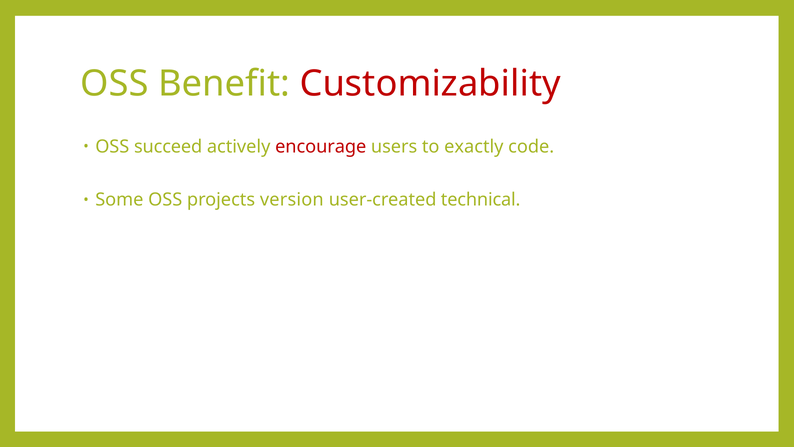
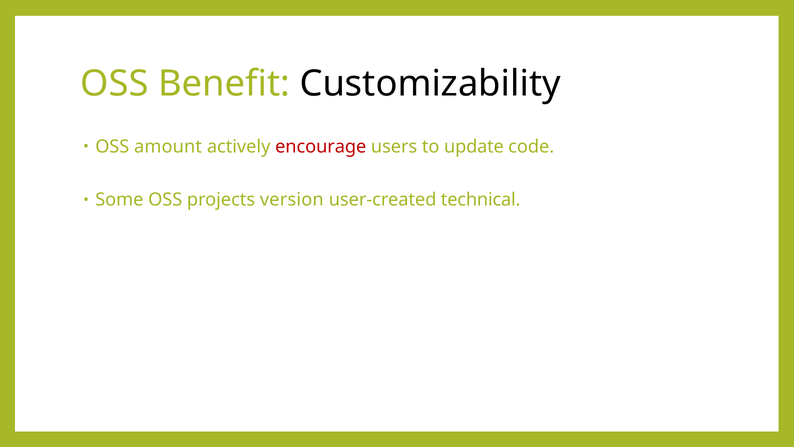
Customizability colour: red -> black
succeed: succeed -> amount
exactly: exactly -> update
